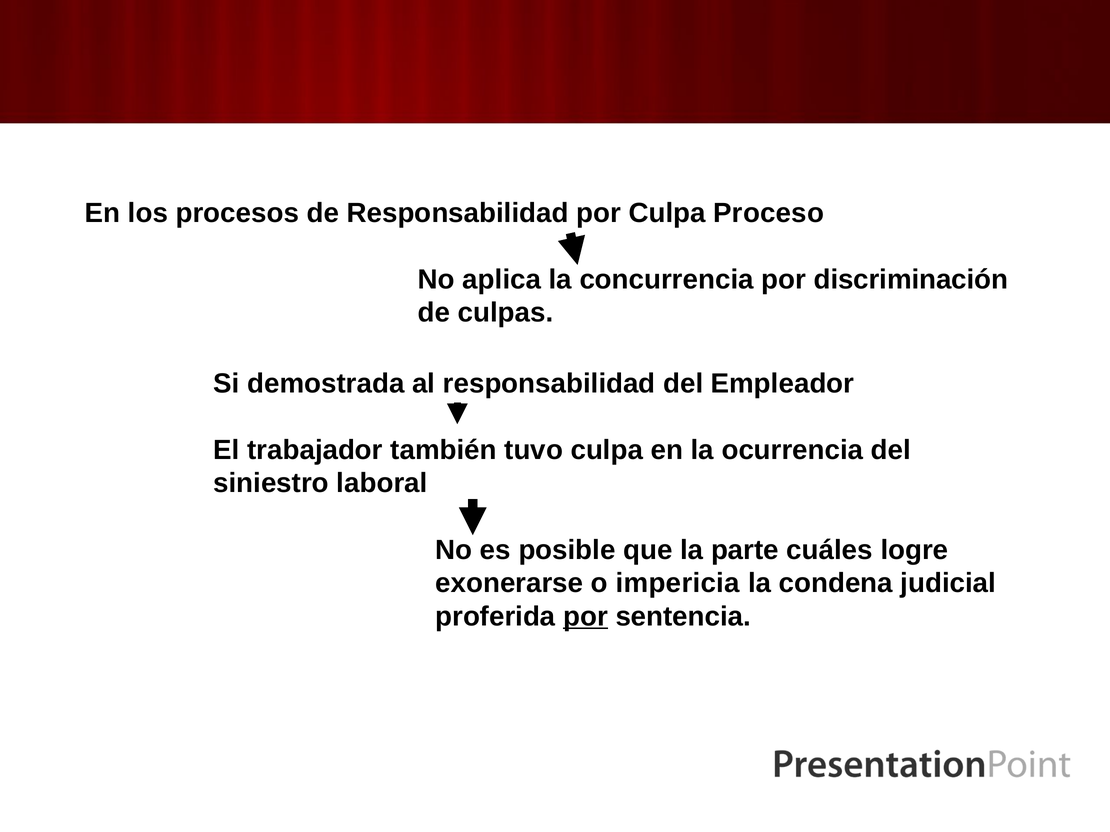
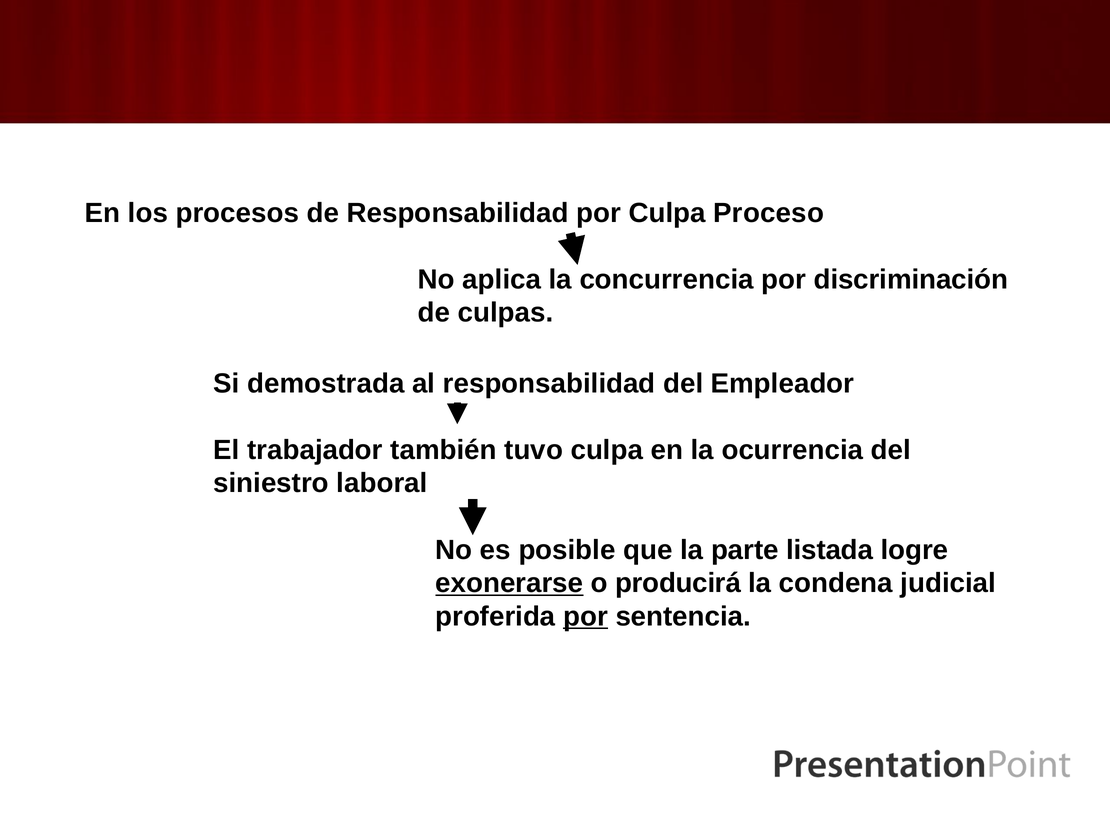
cuáles: cuáles -> listada
exonerarse underline: none -> present
impericia: impericia -> producirá
